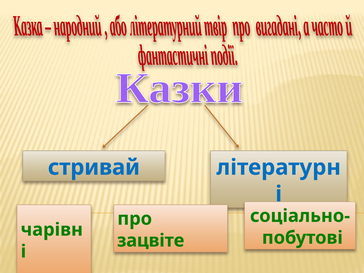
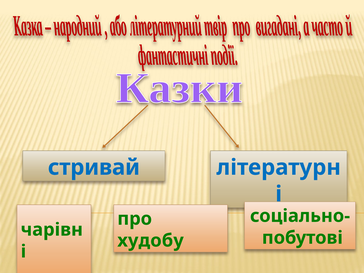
зацвіте: зацвіте -> худобу
